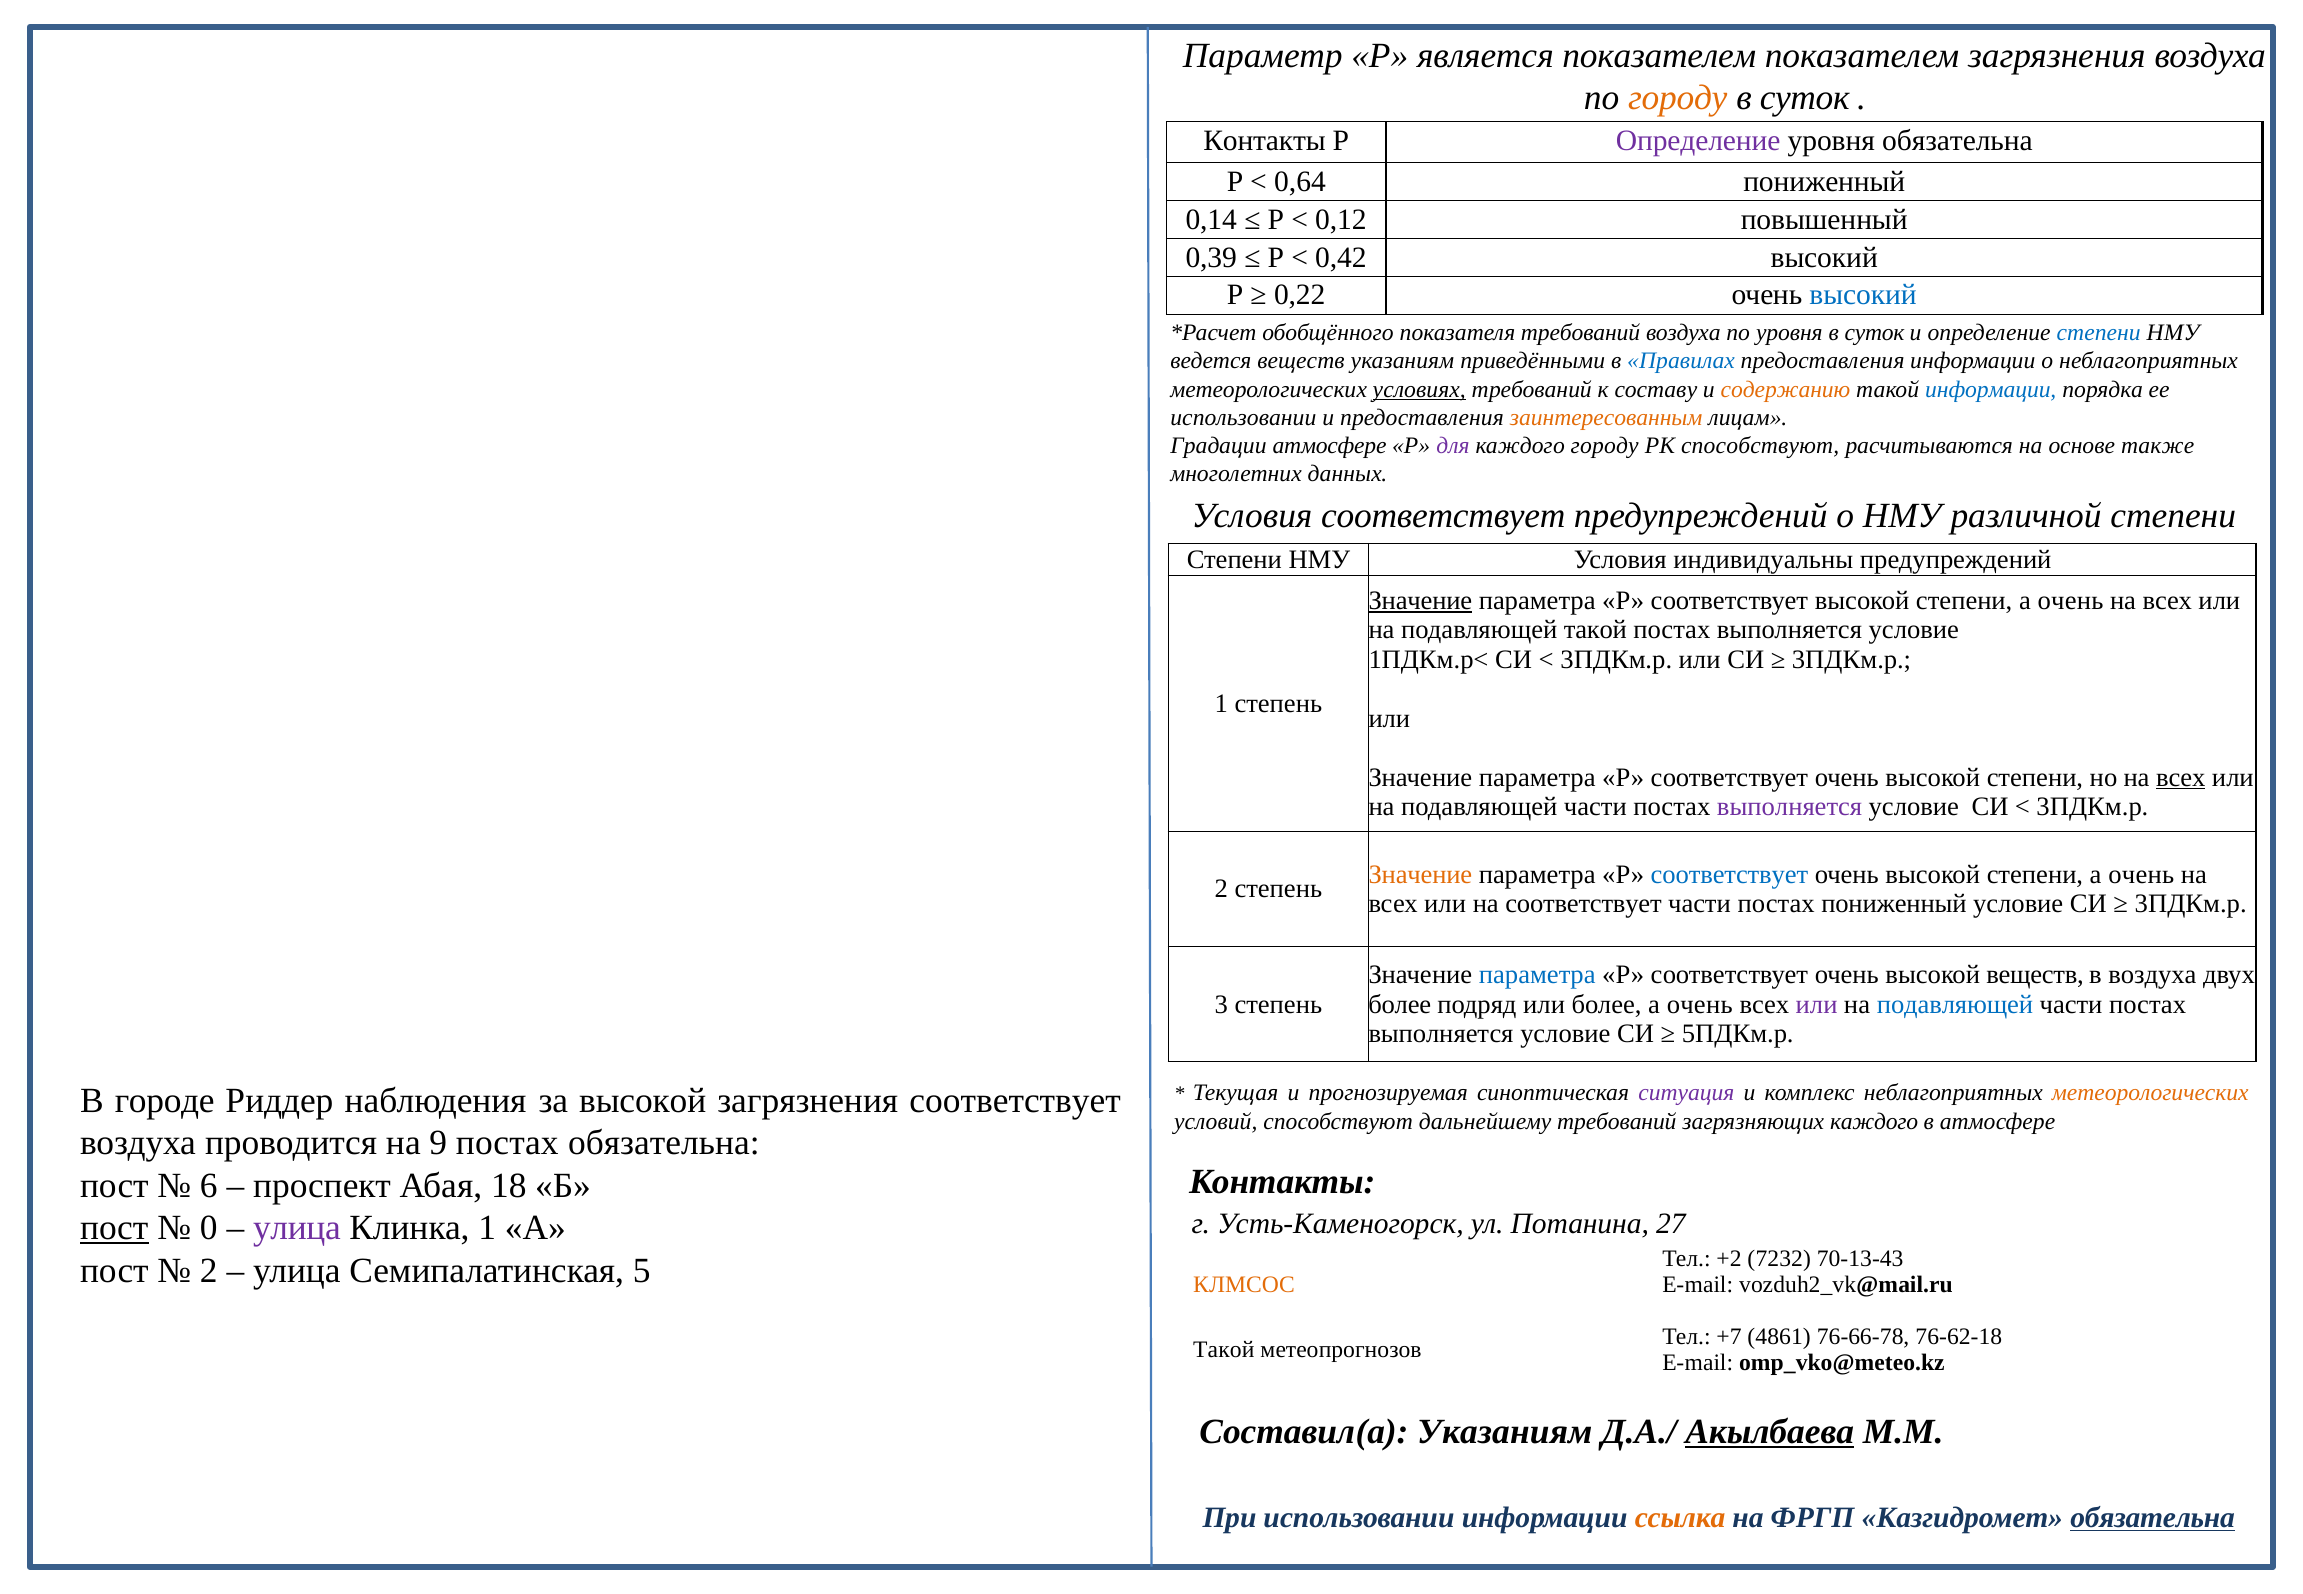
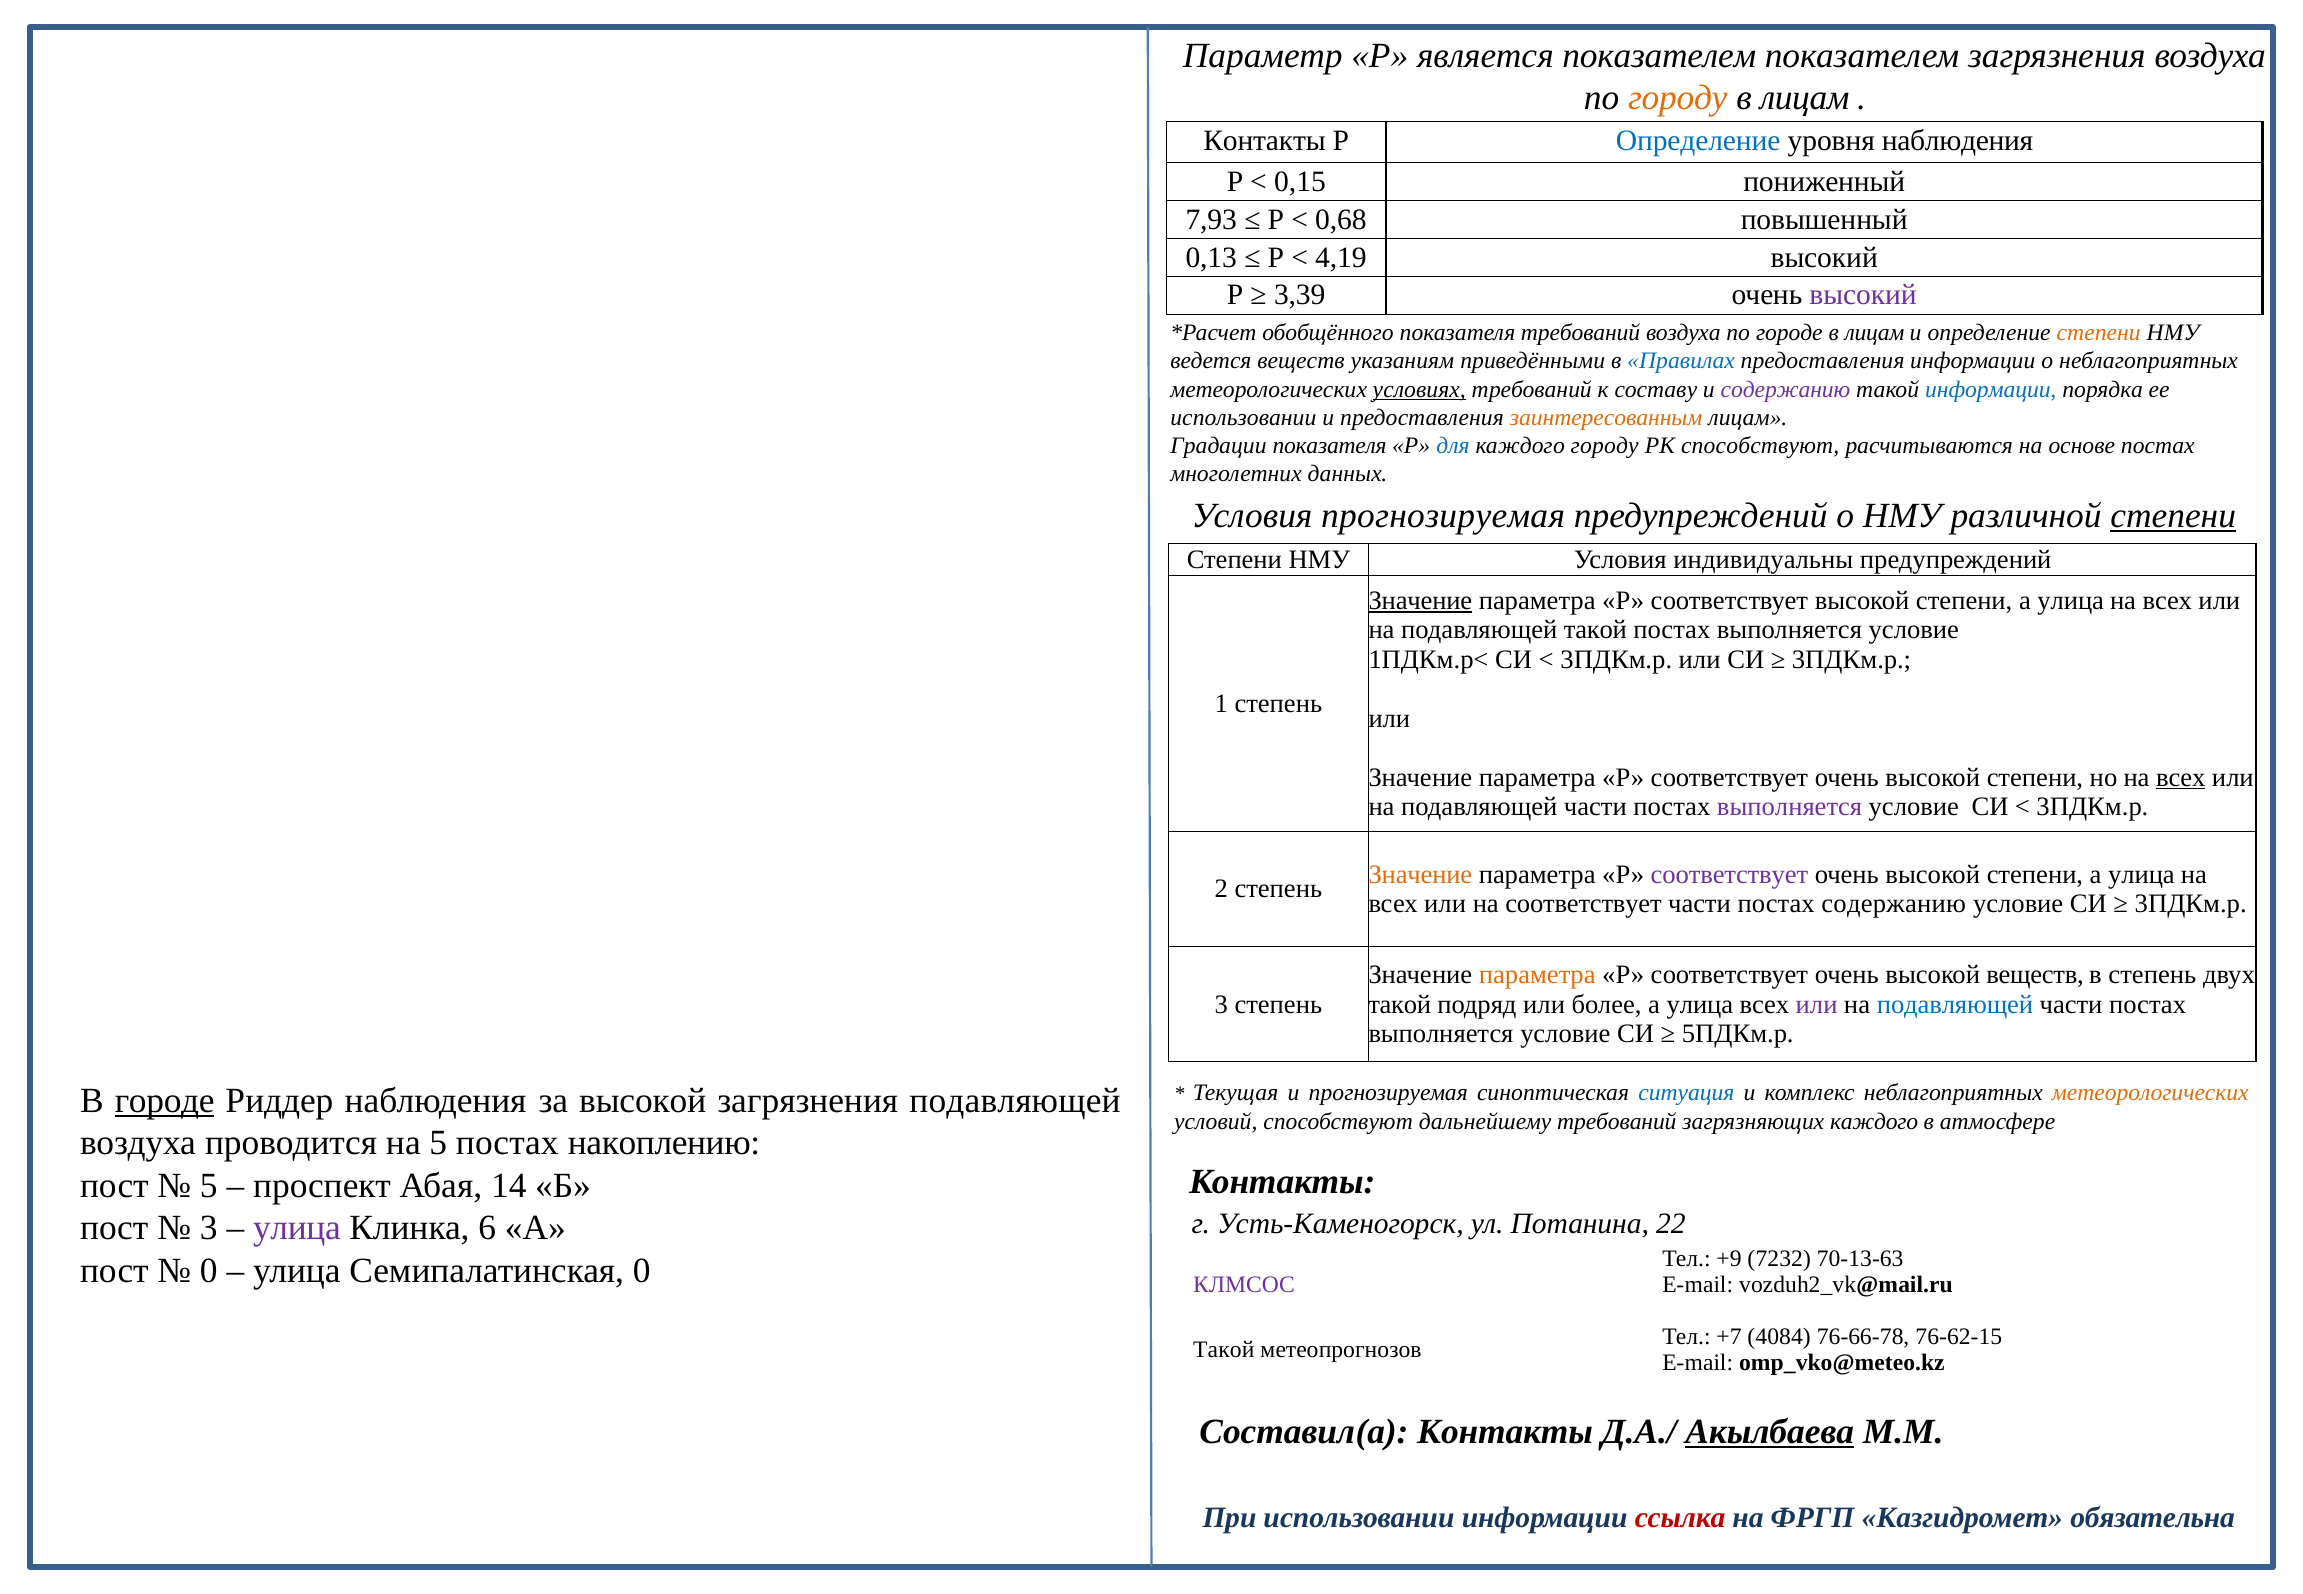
суток at (1805, 98): суток -> лицам
Определение at (1698, 140) colour: purple -> blue
уровня обязательна: обязательна -> наблюдения
0,64: 0,64 -> 0,15
0,14: 0,14 -> 7,93
0,12: 0,12 -> 0,68
0,39: 0,39 -> 0,13
0,42: 0,42 -> 4,19
0,22: 0,22 -> 3,39
высокий at (1863, 295) colour: blue -> purple
по уровня: уровня -> городе
суток at (1874, 333): суток -> лицам
степени at (2099, 333) colour: blue -> orange
содержанию at (1786, 389) colour: orange -> purple
Градации атмосфере: атмосфере -> показателя
для colour: purple -> blue
основе также: также -> постах
Условия соответствует: соответствует -> прогнозируемая
степени at (2173, 516) underline: none -> present
очень at (2071, 601): очень -> улица
соответствует at (1729, 875) colour: blue -> purple
очень at (2141, 875): очень -> улица
постах пониженный: пониженный -> содержанию
параметра at (1537, 975) colour: blue -> orange
в воздуха: воздуха -> степень
более at (1400, 1004): более -> такой
более а очень: очень -> улица
городе at (165, 1101) underline: none -> present
загрязнения соответствует: соответствует -> подавляющей
ситуация colour: purple -> blue
на 9: 9 -> 5
постах обязательна: обязательна -> накоплению
6 at (209, 1186): 6 -> 5
18: 18 -> 14
27: 27 -> 22
пост at (114, 1228) underline: present -> none
0 at (209, 1228): 0 -> 3
Клинка 1: 1 -> 6
+2: +2 -> +9
70-13-43: 70-13-43 -> 70-13-63
2 at (209, 1271): 2 -> 0
Семипалатинская 5: 5 -> 0
КЛМСОС colour: orange -> purple
4861: 4861 -> 4084
76-62-18: 76-62-18 -> 76-62-15
Составил(а Указаниям: Указаниям -> Контакты
ссылка colour: orange -> red
обязательна at (2153, 1518) underline: present -> none
